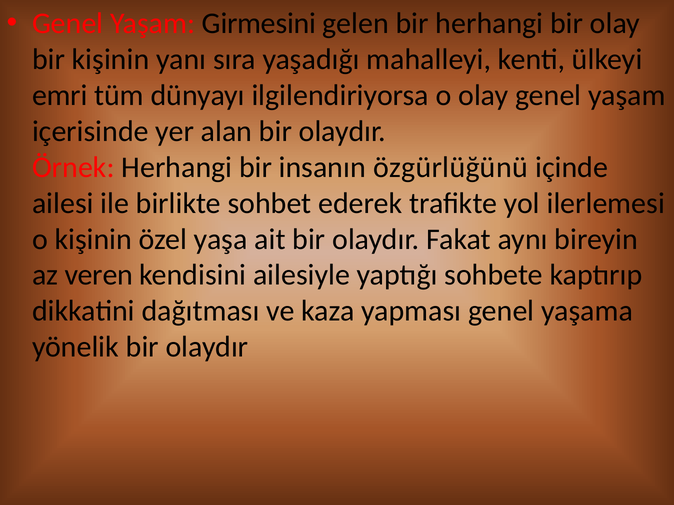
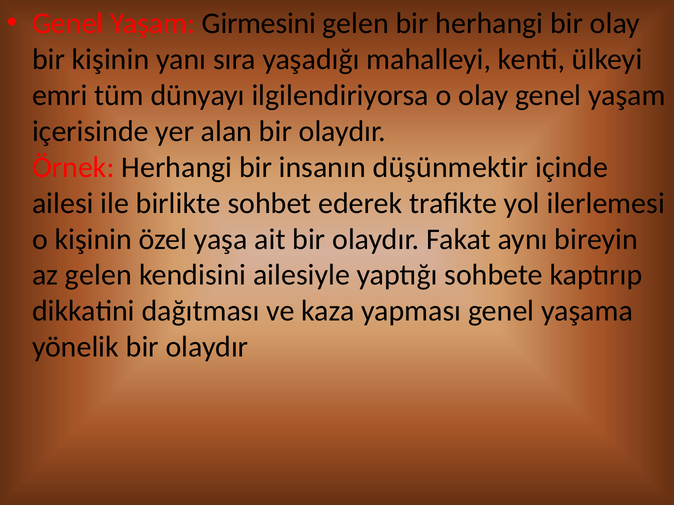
özgürlüğünü: özgürlüğünü -> düşünmektir
az veren: veren -> gelen
